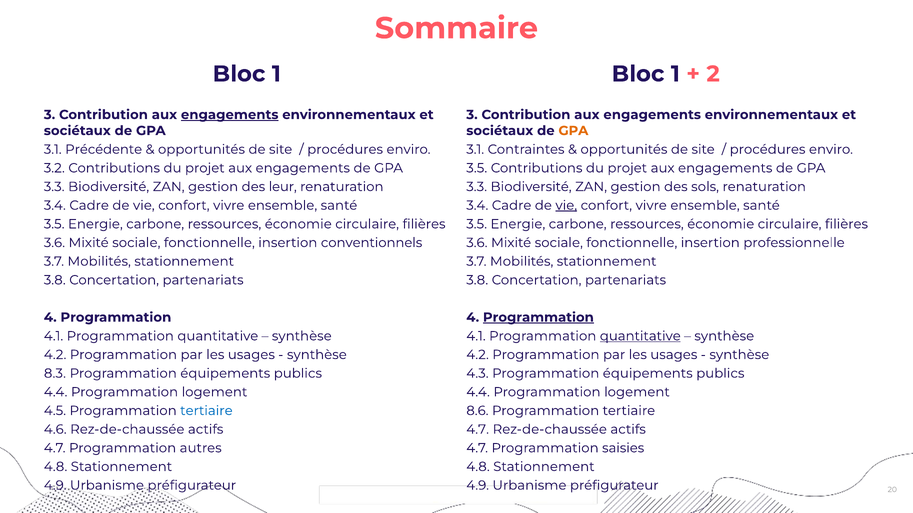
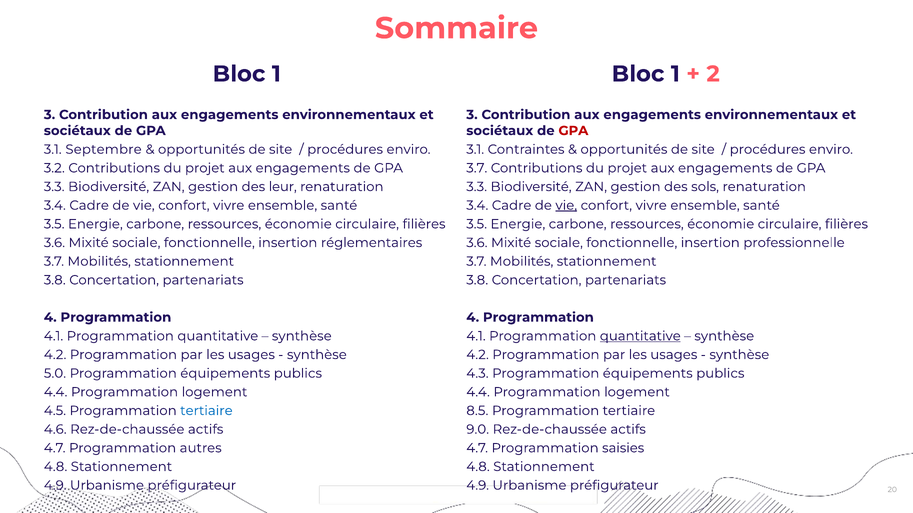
engagements at (230, 115) underline: present -> none
GPA at (573, 131) colour: orange -> red
Précédente: Précédente -> Septembre
3.5 at (477, 168): 3.5 -> 3.7
conventionnels: conventionnels -> réglementaires
Programmation at (538, 318) underline: present -> none
8.3: 8.3 -> 5.0
8.6: 8.6 -> 8.5
4.7 at (478, 430): 4.7 -> 9.0
